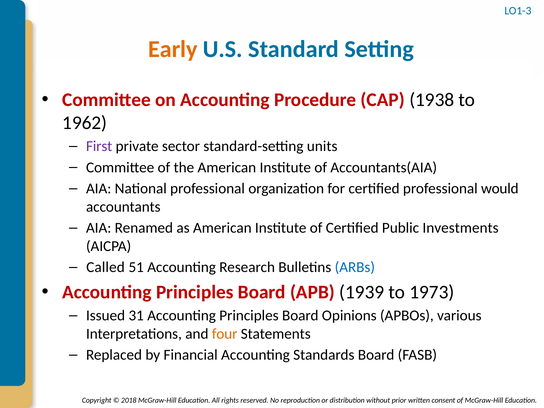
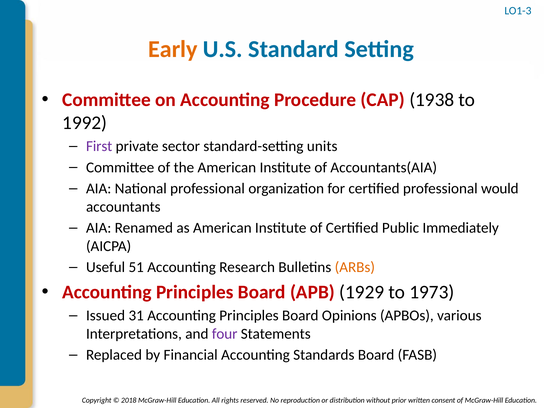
1962: 1962 -> 1992
Investments: Investments -> Immediately
Called: Called -> Useful
ARBs colour: blue -> orange
1939: 1939 -> 1929
four colour: orange -> purple
